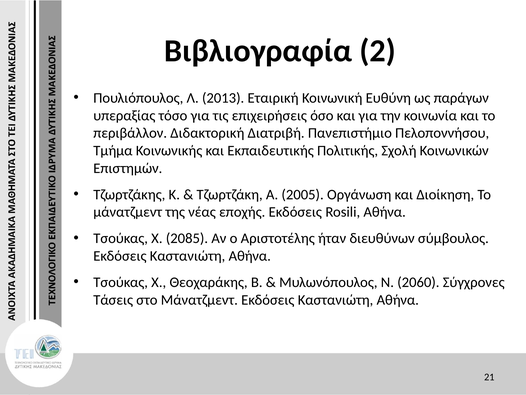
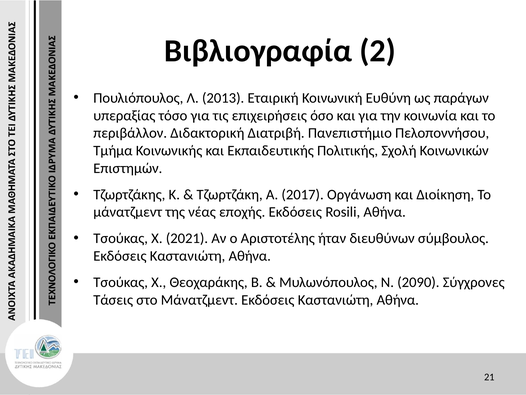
2005: 2005 -> 2017
2085: 2085 -> 2021
2060: 2060 -> 2090
